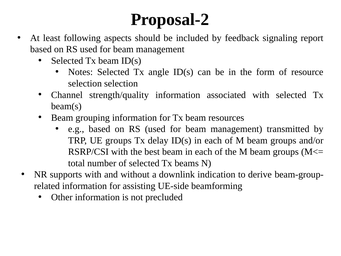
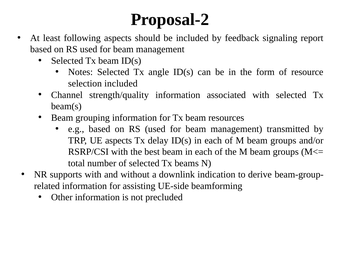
selection selection: selection -> included
UE groups: groups -> aspects
